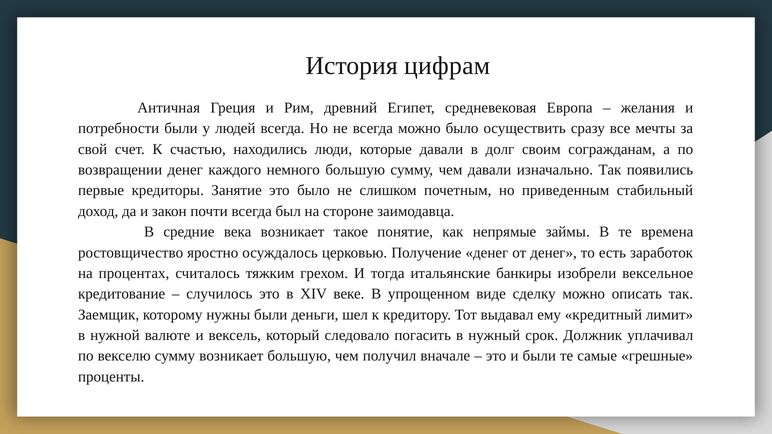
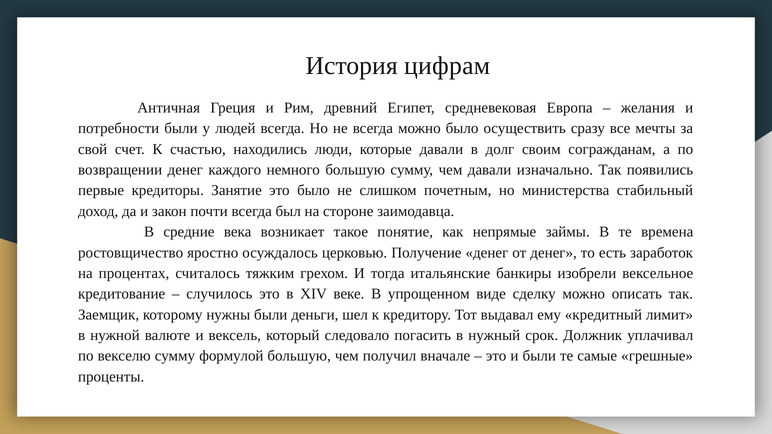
приведенным: приведенным -> министерства
сумму возникает: возникает -> формулой
